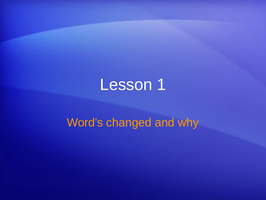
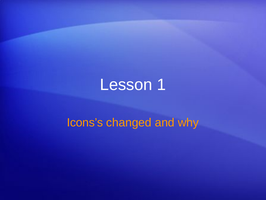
Word’s: Word’s -> Icons’s
